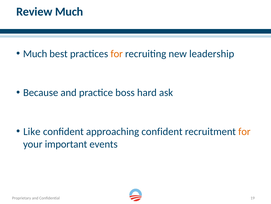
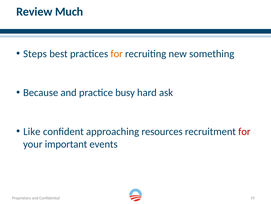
Much at (35, 54): Much -> Steps
leadership: leadership -> something
boss: boss -> busy
approaching confident: confident -> resources
for at (244, 131) colour: orange -> red
